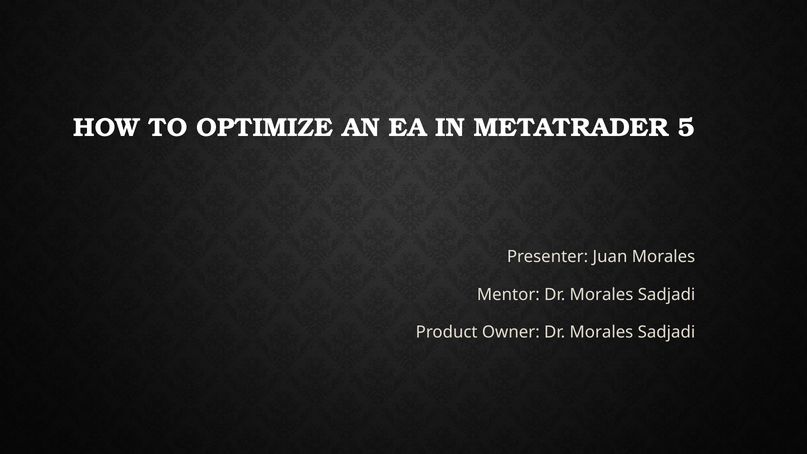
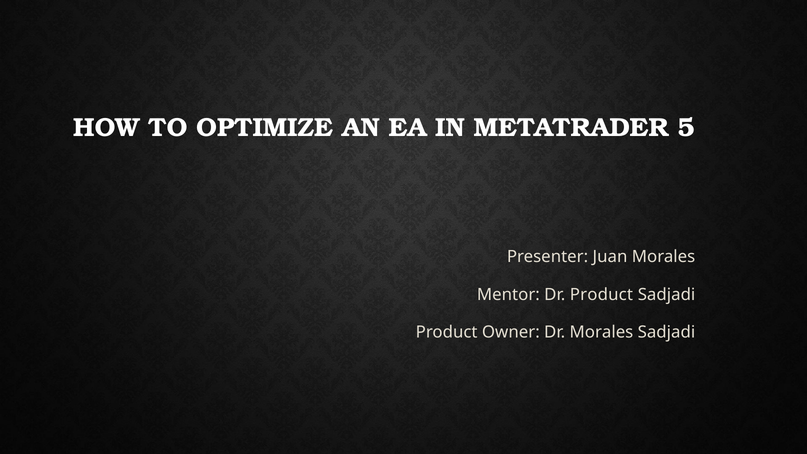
Mentor Dr Morales: Morales -> Product
